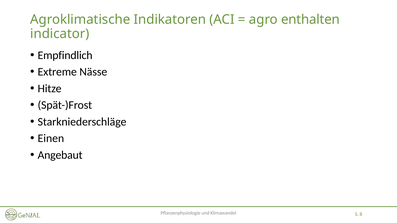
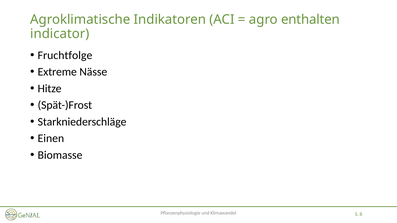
Empfindlich: Empfindlich -> Fruchtfolge
Angebaut: Angebaut -> Biomasse
